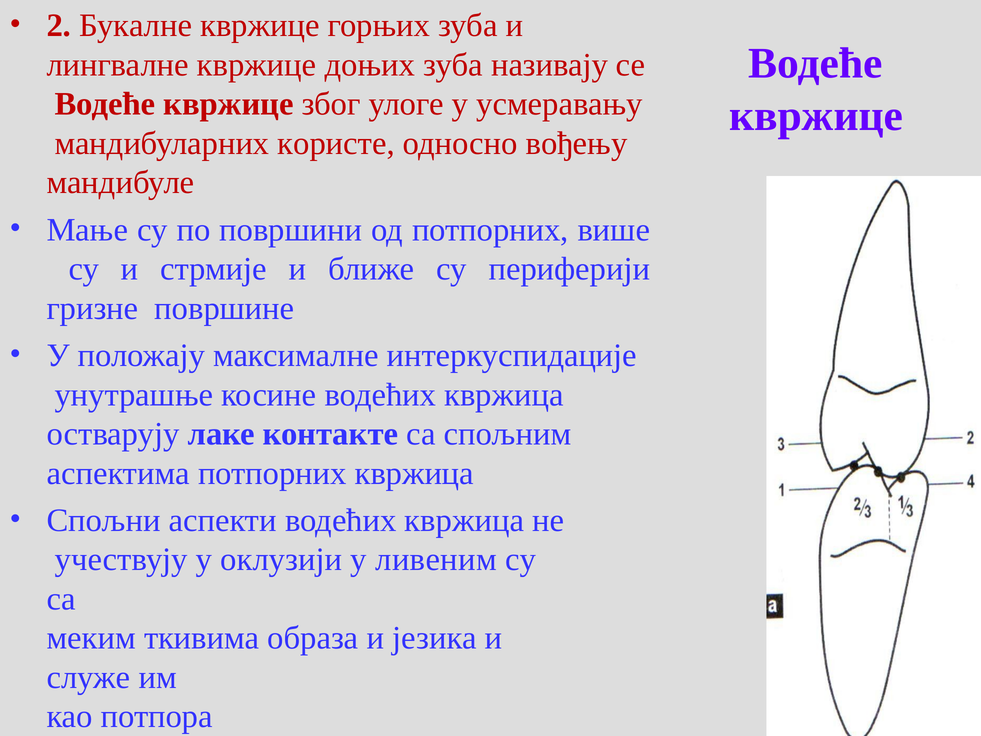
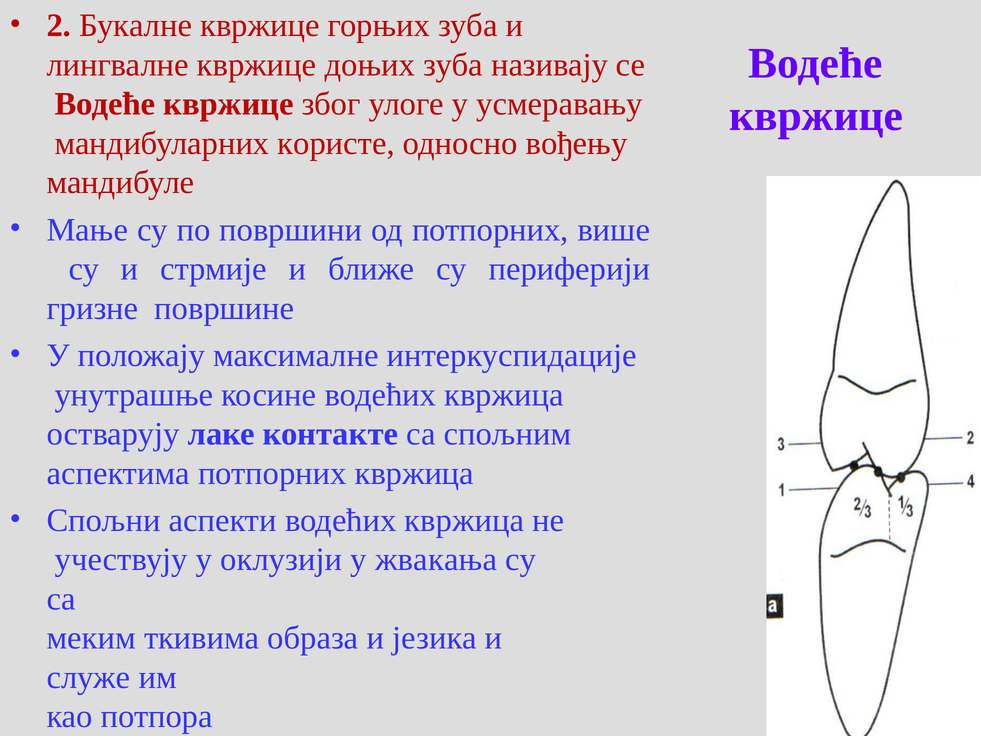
ливеним: ливеним -> жвакања
